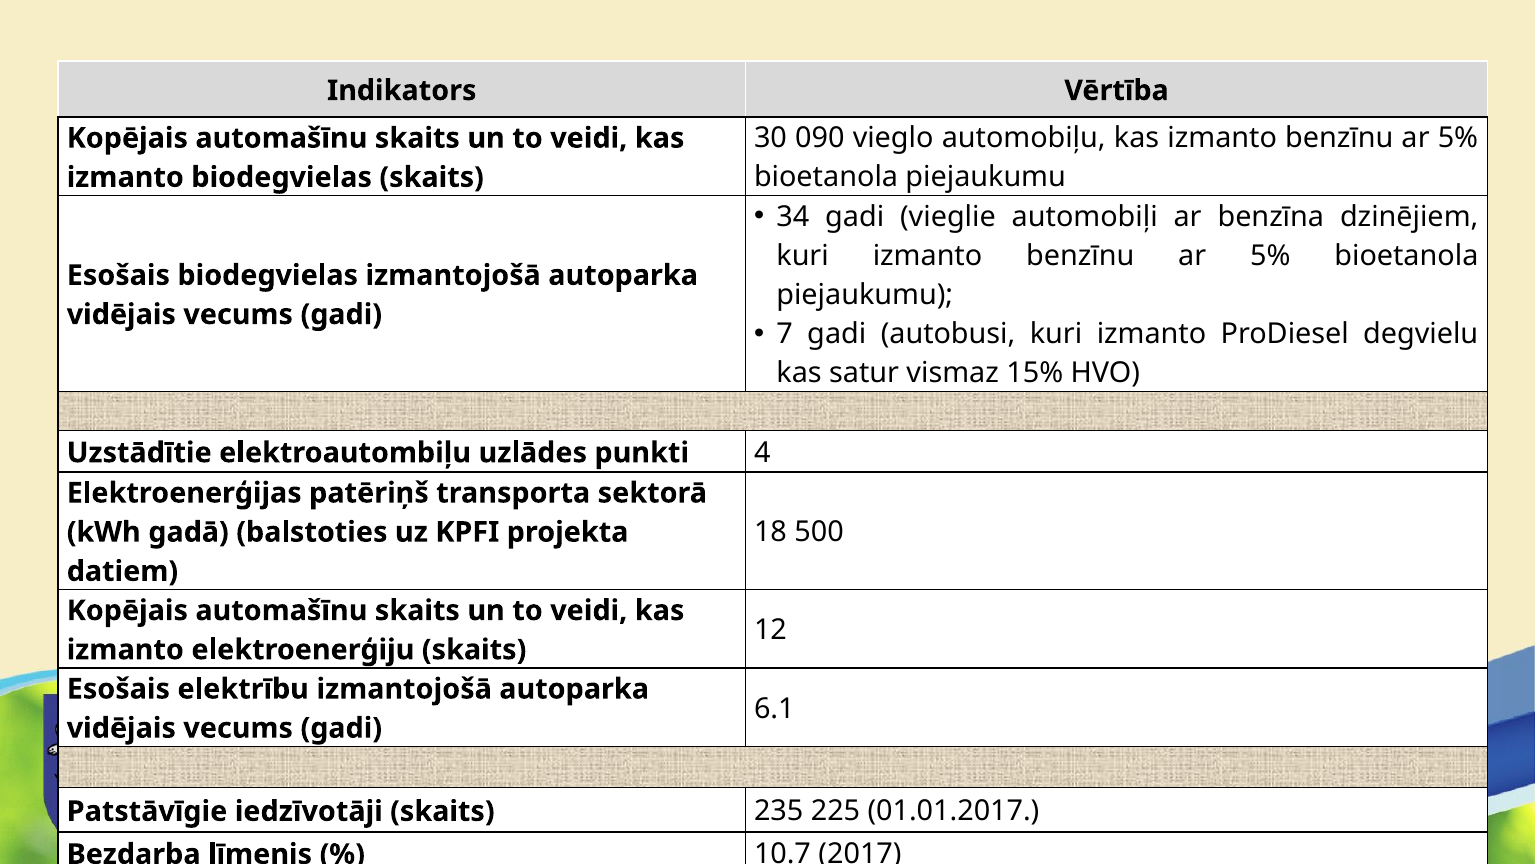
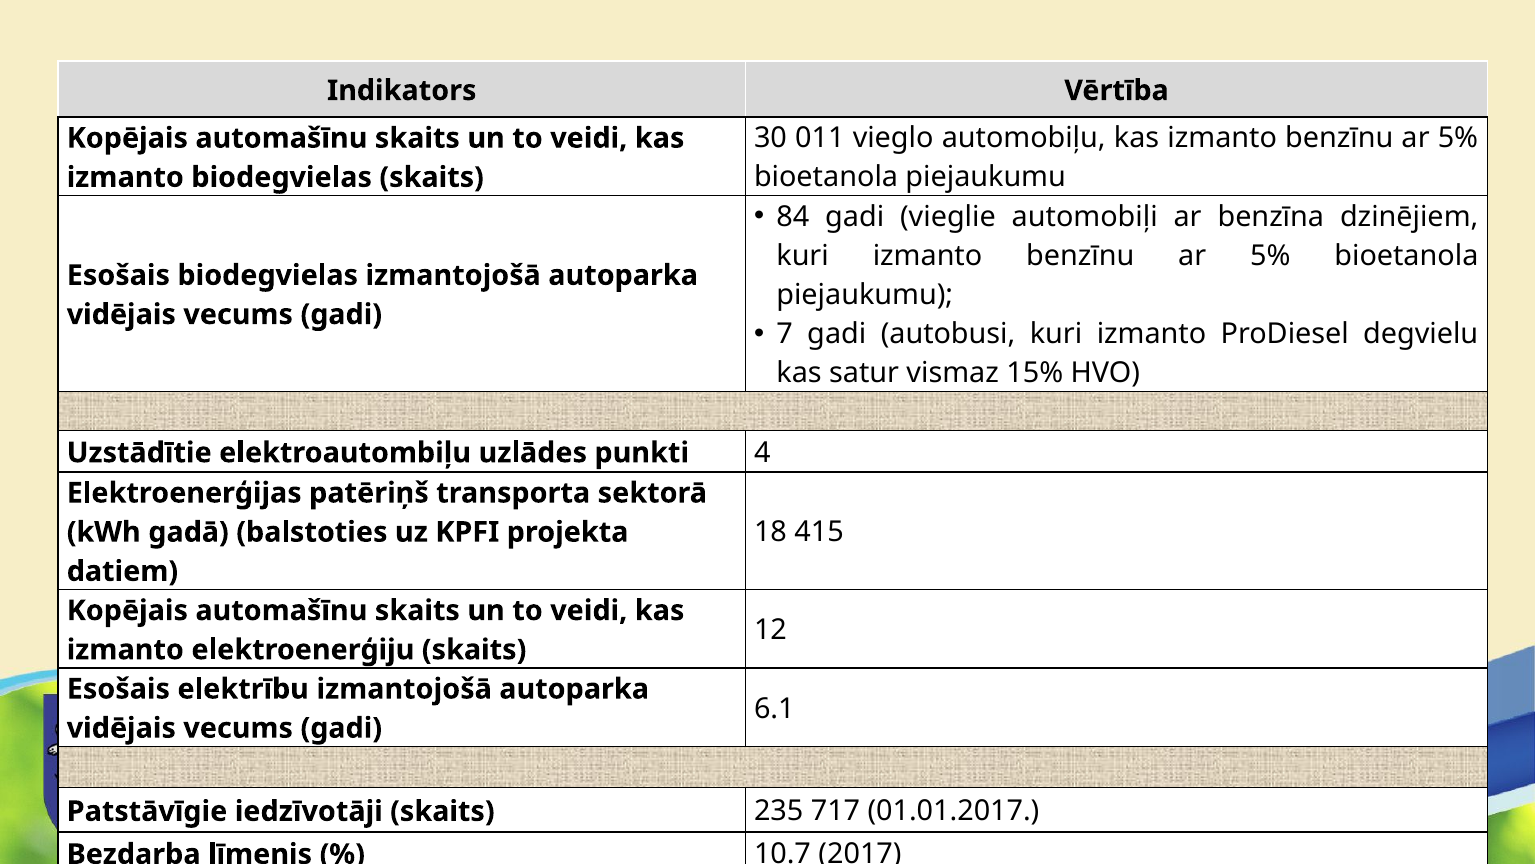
090: 090 -> 011
34: 34 -> 84
500: 500 -> 415
225: 225 -> 717
